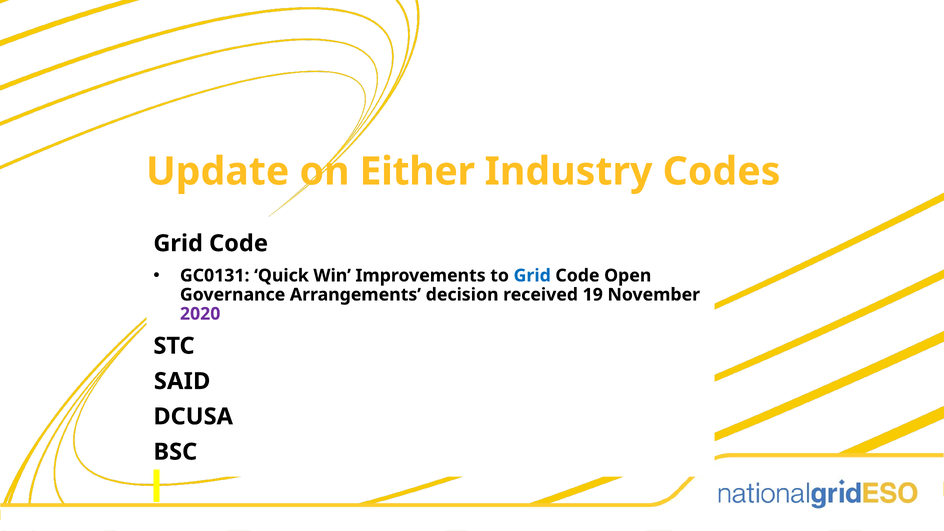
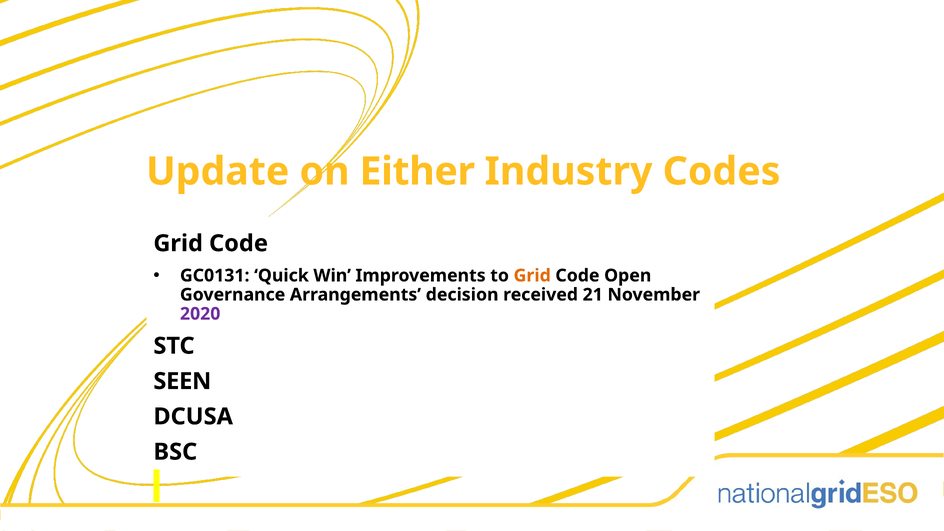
Grid at (532, 276) colour: blue -> orange
19: 19 -> 21
SAID: SAID -> SEEN
